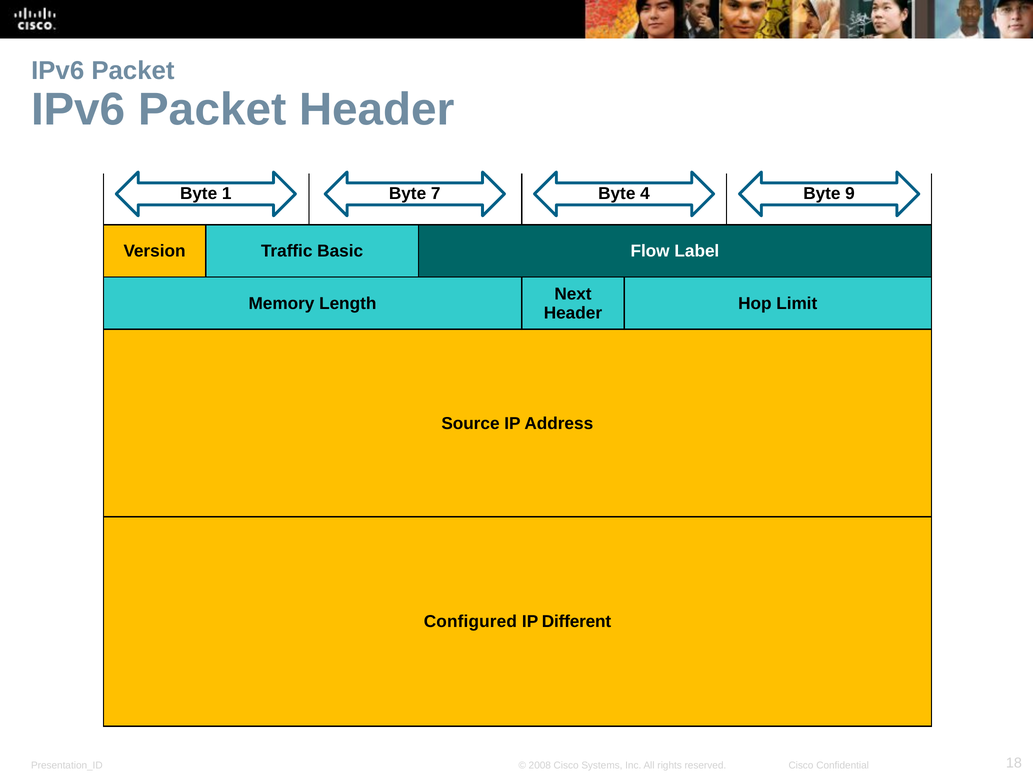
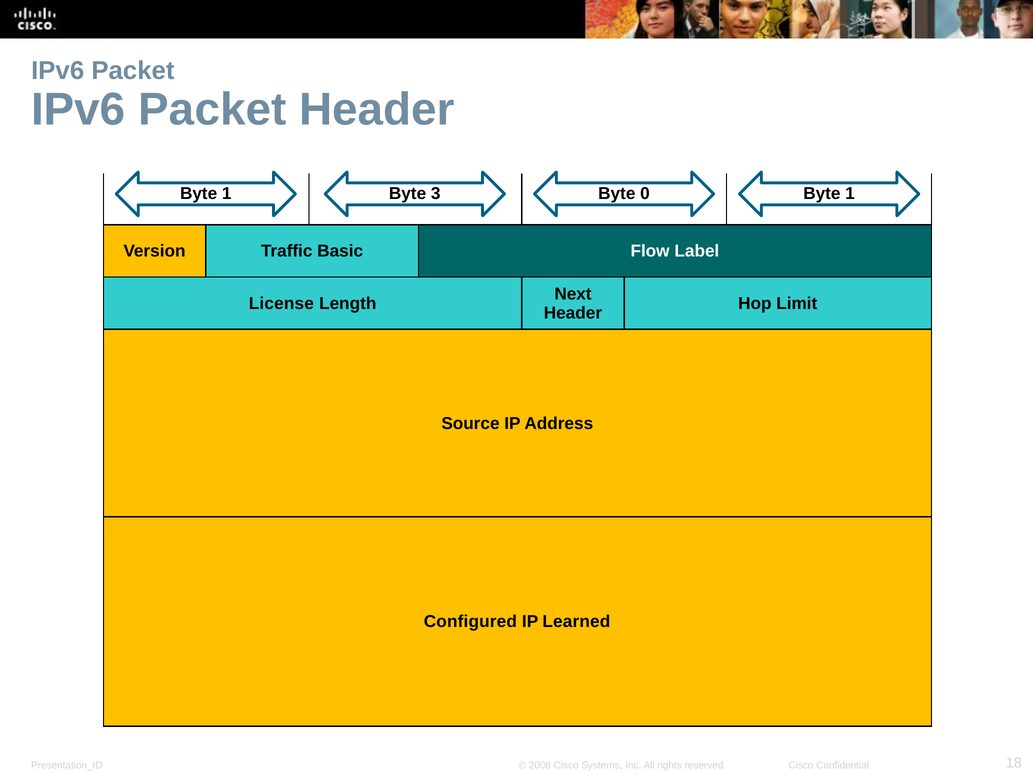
7: 7 -> 3
4: 4 -> 0
9 at (850, 194): 9 -> 1
Memory: Memory -> License
Different: Different -> Learned
